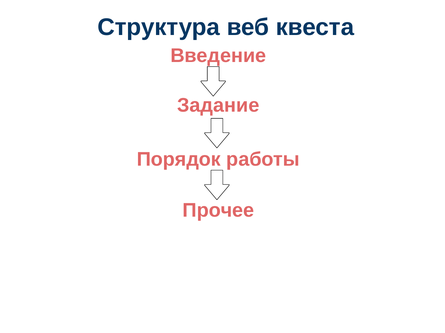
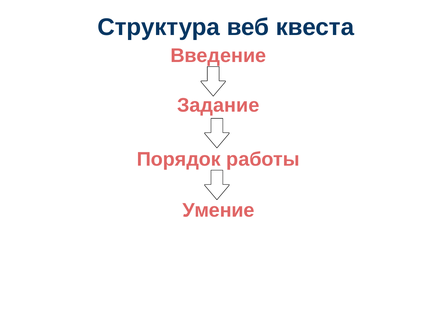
Прочее: Прочее -> Умение
